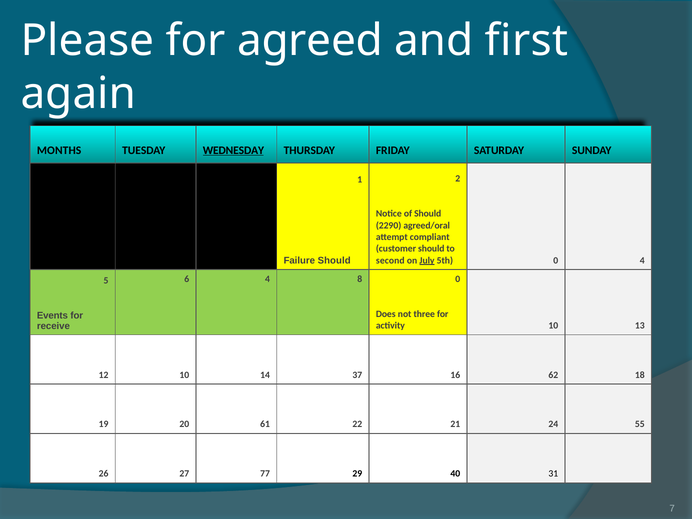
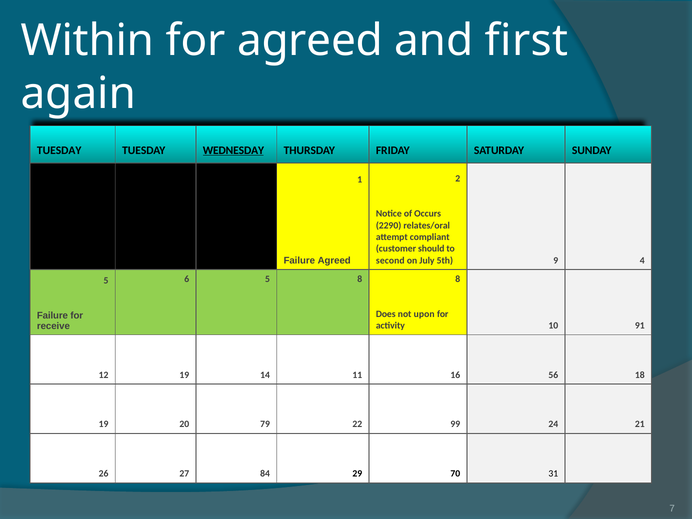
Please: Please -> Within
MONTHS at (59, 150): MONTHS -> TUESDAY
of Should: Should -> Occurs
agreed/oral: agreed/oral -> relates/oral
Failure Should: Should -> Agreed
July underline: present -> none
5th 0: 0 -> 9
6 4: 4 -> 5
8 0: 0 -> 8
three: three -> upon
Events at (52, 315): Events -> Failure
13: 13 -> 91
12 10: 10 -> 19
37: 37 -> 11
62: 62 -> 56
61: 61 -> 79
21: 21 -> 99
55: 55 -> 21
77: 77 -> 84
40: 40 -> 70
